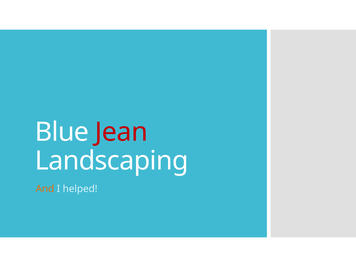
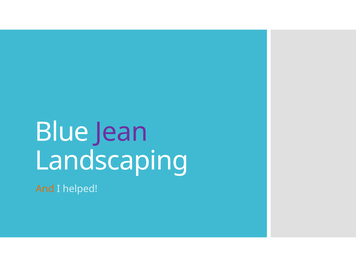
Jean colour: red -> purple
